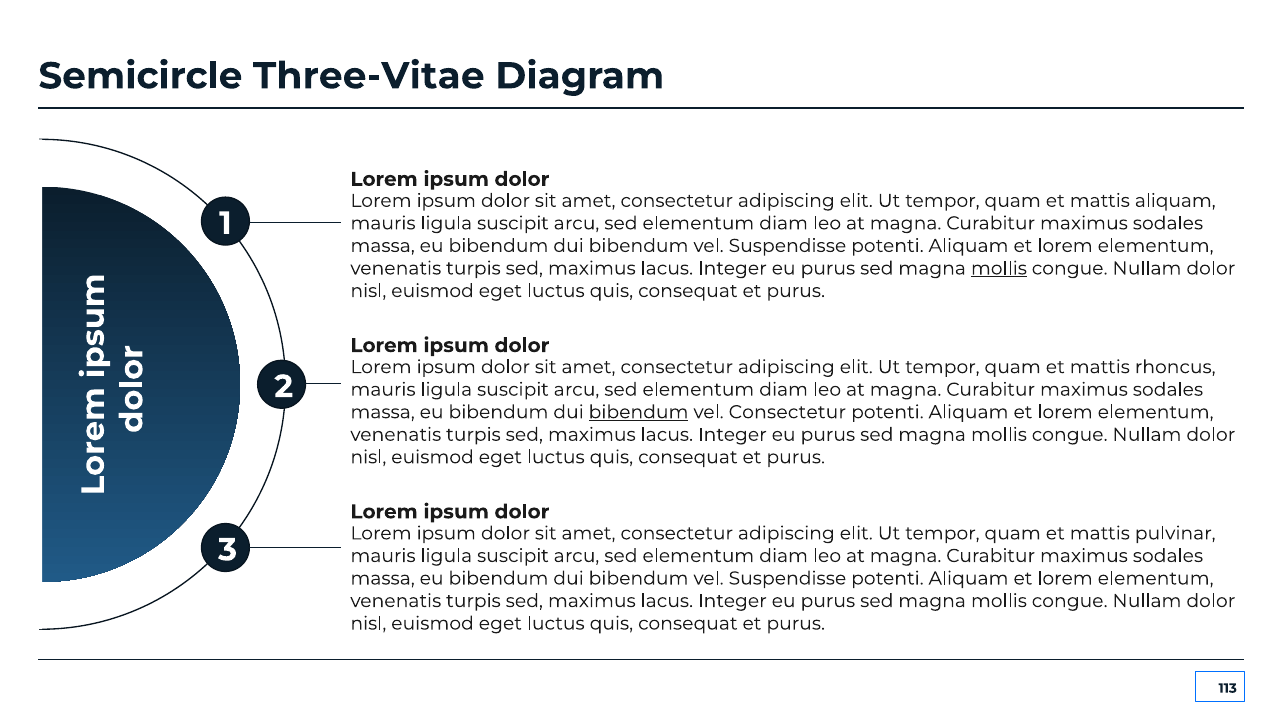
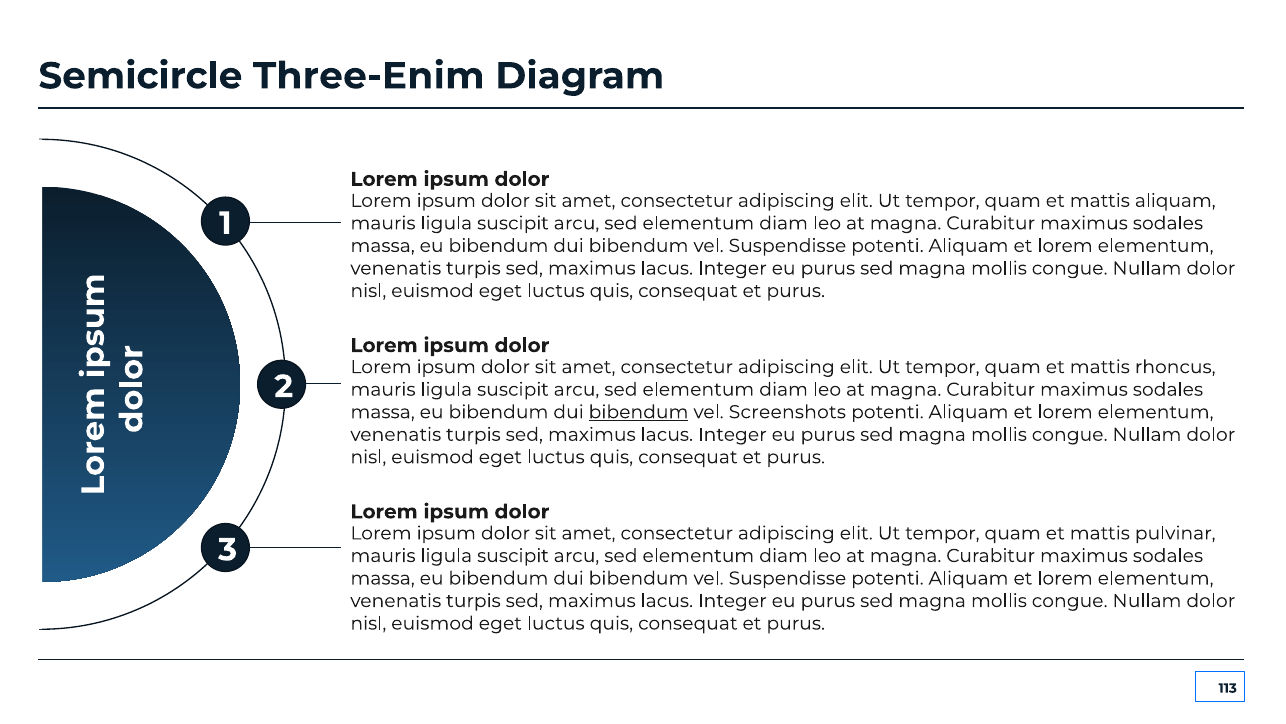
Three-Vitae: Three-Vitae -> Three-Enim
mollis at (999, 268) underline: present -> none
vel Consectetur: Consectetur -> Screenshots
